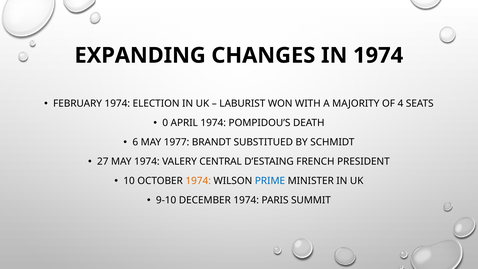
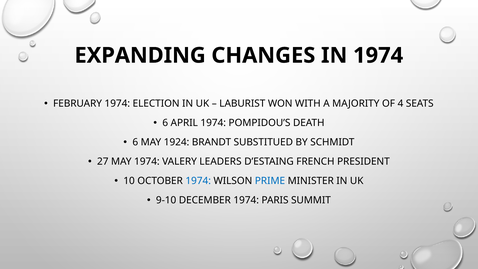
0 at (165, 123): 0 -> 6
1977: 1977 -> 1924
CENTRAL: CENTRAL -> LEADERS
1974 at (198, 181) colour: orange -> blue
